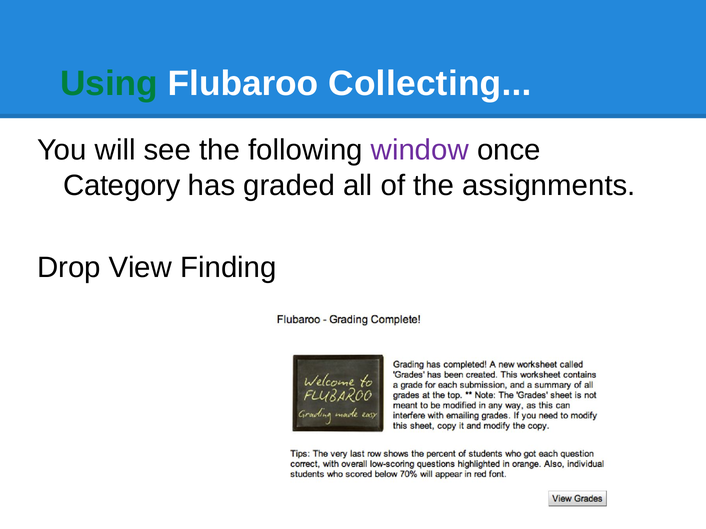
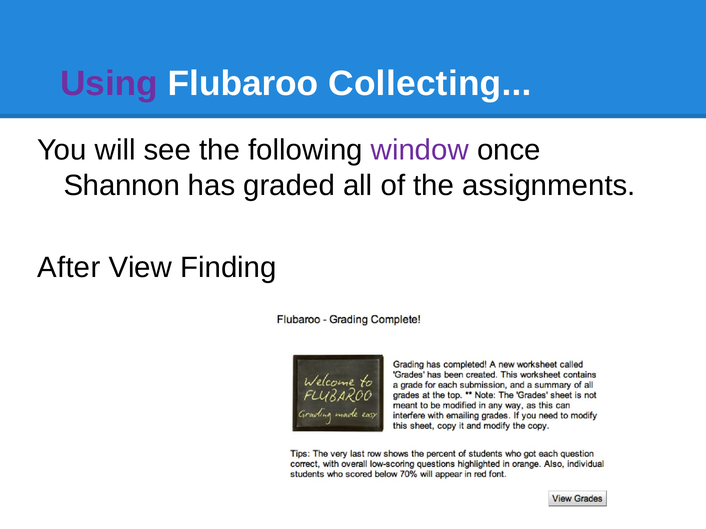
Using colour: green -> purple
Category: Category -> Shannon
Drop: Drop -> After
